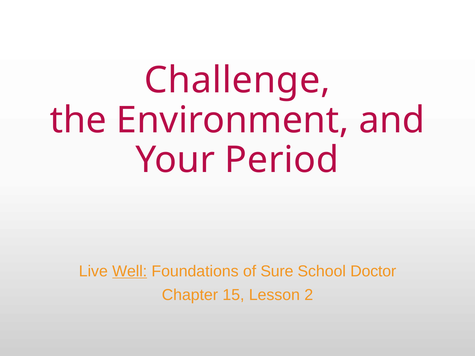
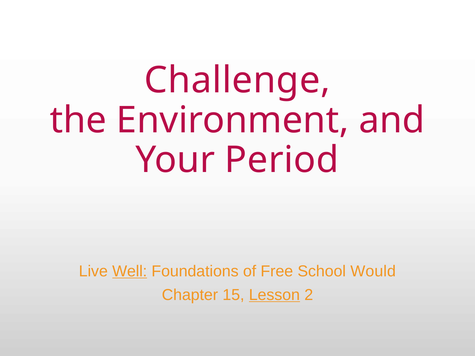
Sure: Sure -> Free
Doctor: Doctor -> Would
Lesson underline: none -> present
